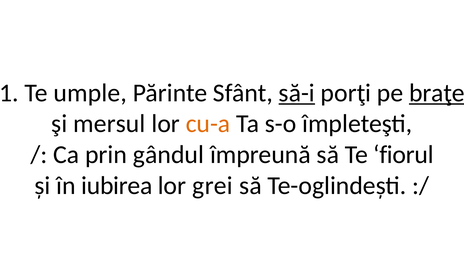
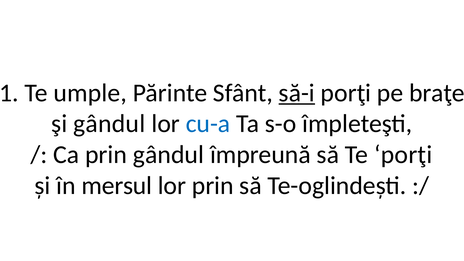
braţe underline: present -> none
şi mersul: mersul -> gândul
cu-a colour: orange -> blue
Te fiorul: fiorul -> porţi
iubirea: iubirea -> mersul
lor grei: grei -> prin
